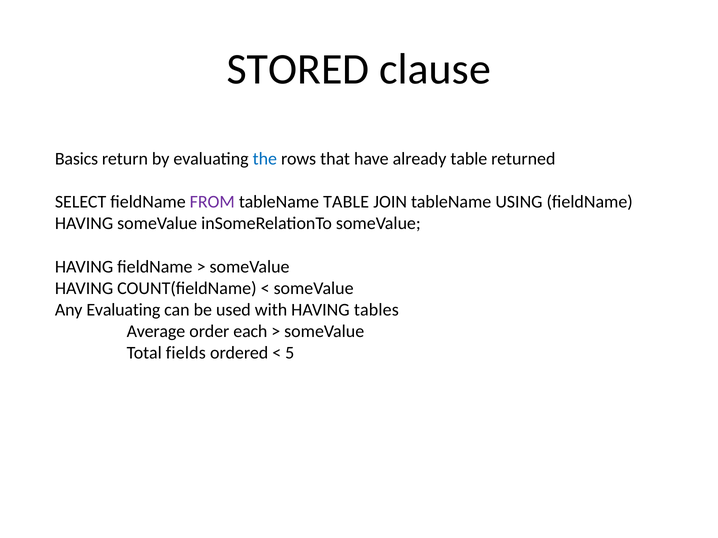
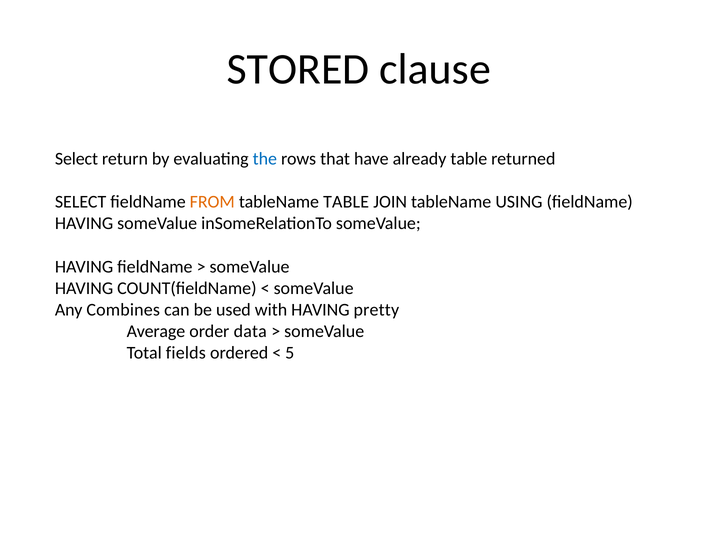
Basics at (76, 159): Basics -> Select
FROM colour: purple -> orange
Any Evaluating: Evaluating -> Combines
tables: tables -> pretty
each: each -> data
